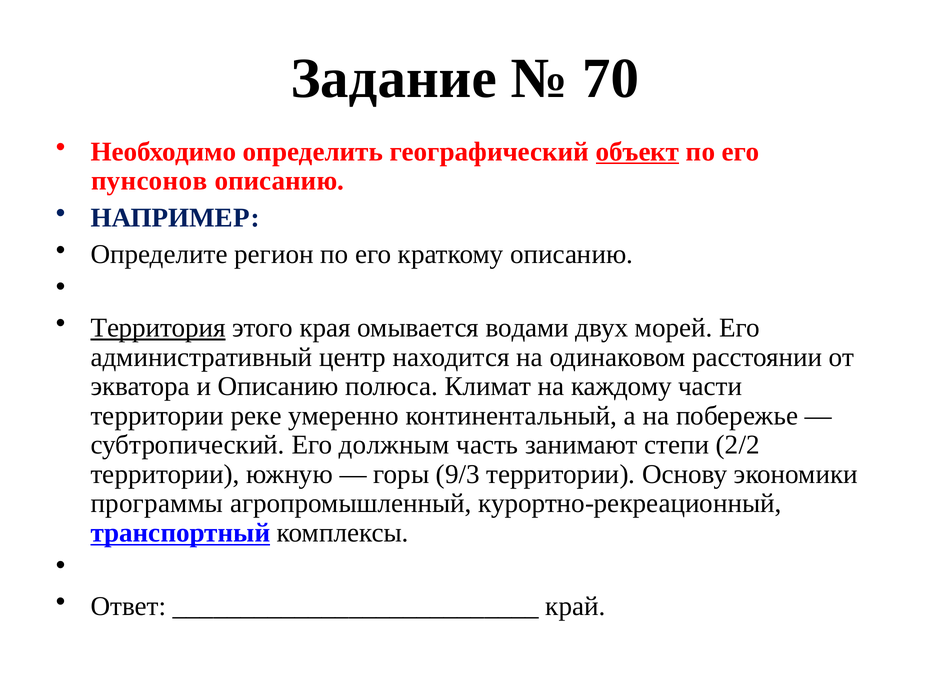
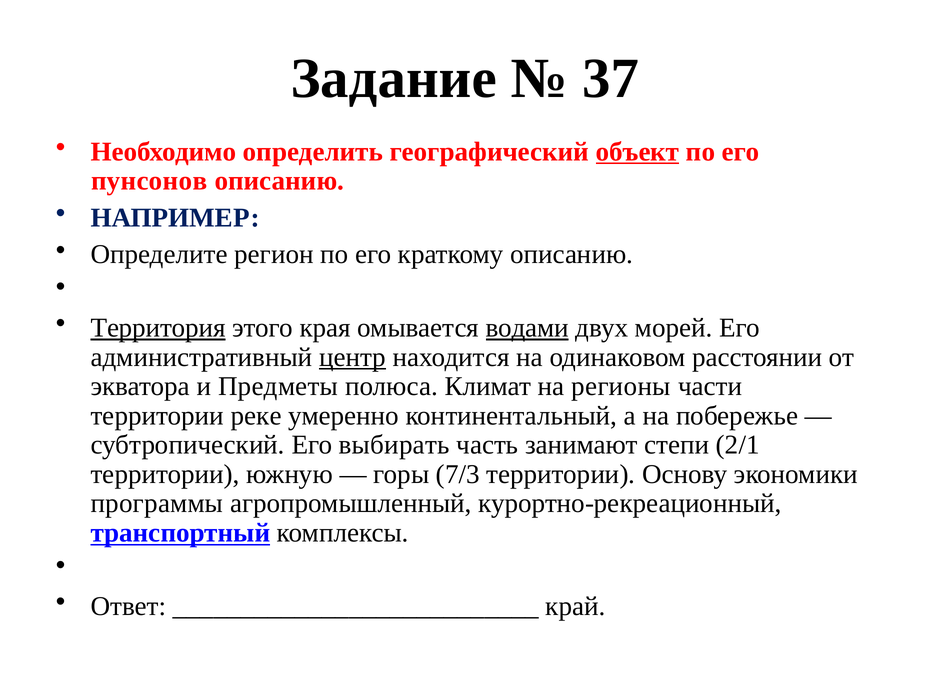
70: 70 -> 37
водами underline: none -> present
центр underline: none -> present
и Описанию: Описанию -> Предметы
каждому: каждому -> регионы
должным: должным -> выбирать
2/2: 2/2 -> 2/1
9/3: 9/3 -> 7/3
